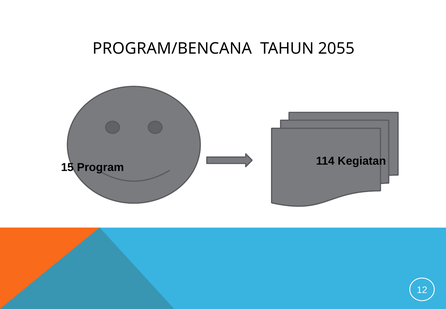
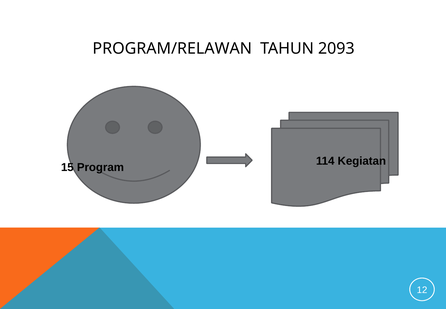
PROGRAM/BENCANA: PROGRAM/BENCANA -> PROGRAM/RELAWAN
2055: 2055 -> 2093
